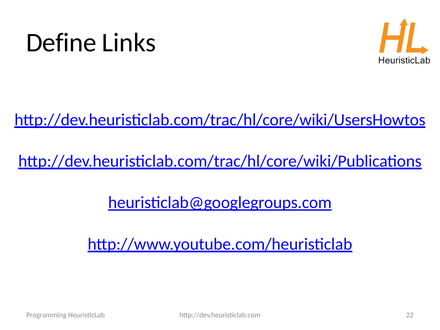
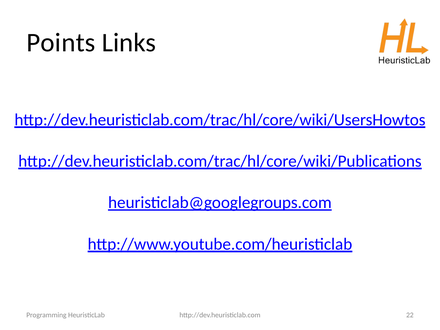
Define: Define -> Points
